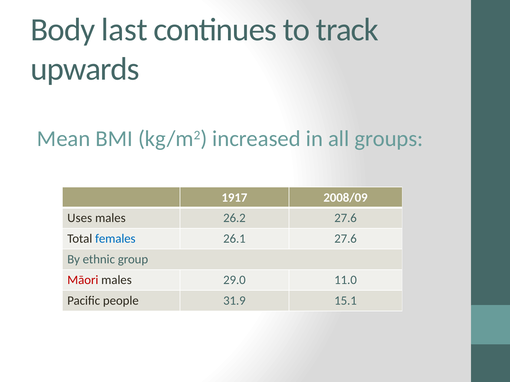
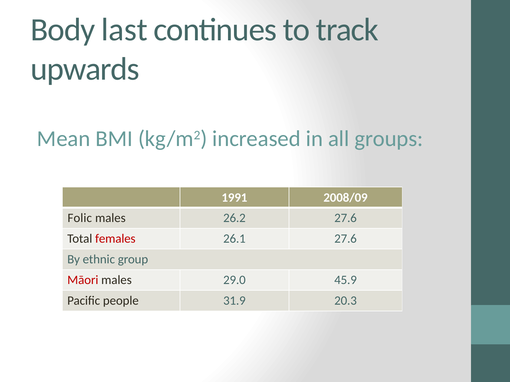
1917: 1917 -> 1991
Uses: Uses -> Folic
females colour: blue -> red
11.0: 11.0 -> 45.9
15.1: 15.1 -> 20.3
